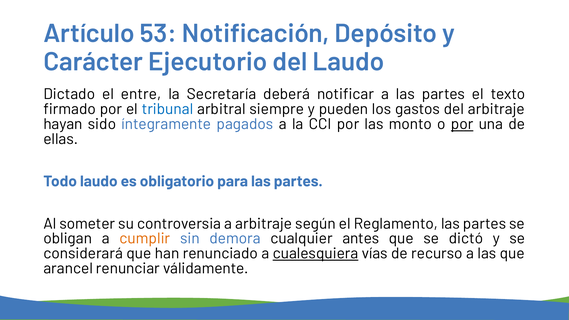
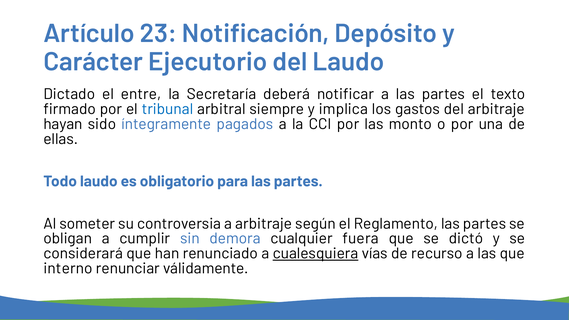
53: 53 -> 23
pueden: pueden -> implica
por at (462, 124) underline: present -> none
cumplir colour: orange -> black
antes: antes -> fuera
arancel: arancel -> interno
